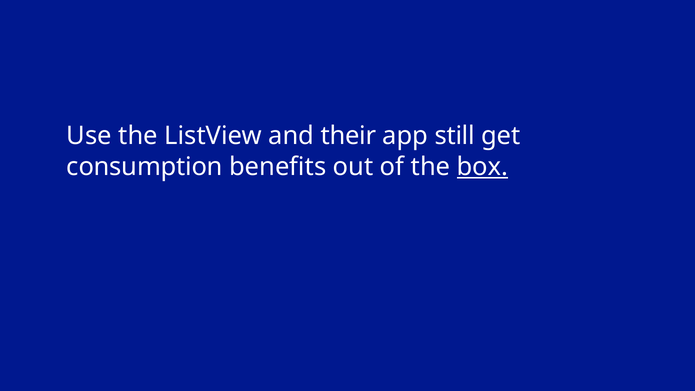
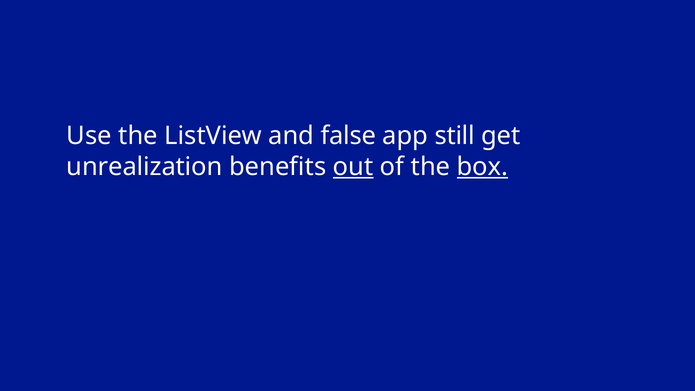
their: their -> false
consumption: consumption -> unrealization
out underline: none -> present
